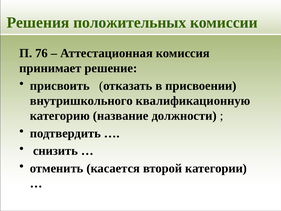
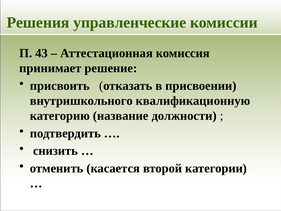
положительных: положительных -> управленческие
76: 76 -> 43
